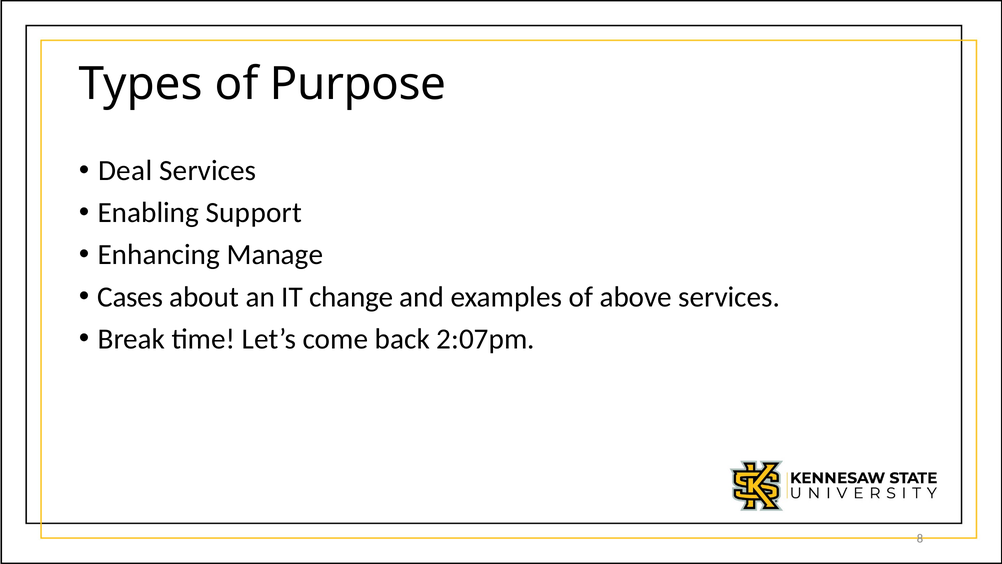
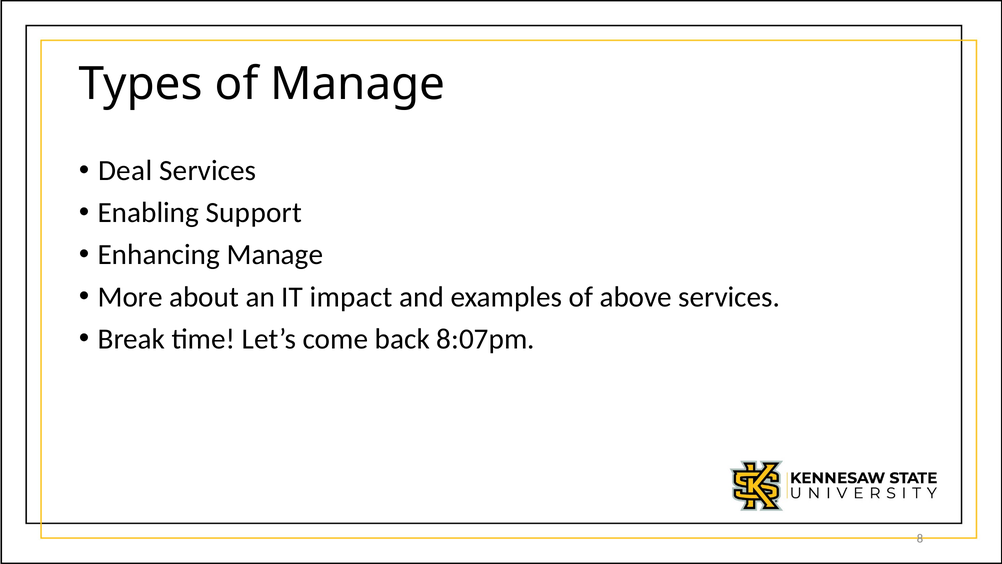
of Purpose: Purpose -> Manage
Cases: Cases -> More
change: change -> impact
2:07pm: 2:07pm -> 8:07pm
